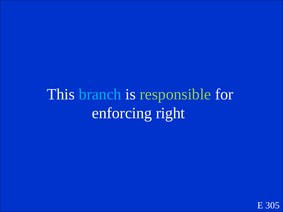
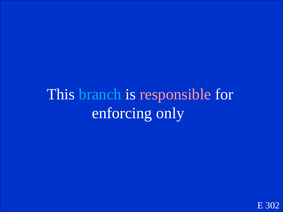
responsible colour: light green -> pink
right: right -> only
305: 305 -> 302
